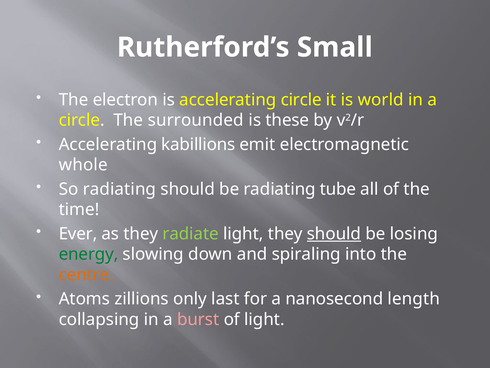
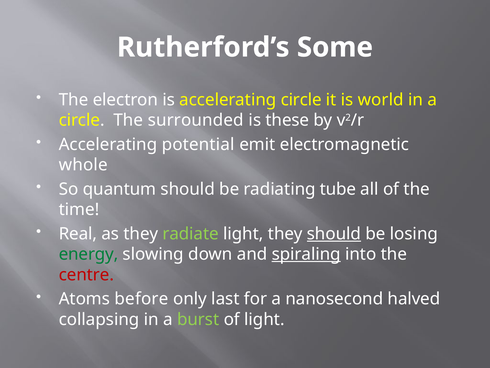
Small: Small -> Some
kabillions: kabillions -> potential
So radiating: radiating -> quantum
Ever: Ever -> Real
spiraling underline: none -> present
centre colour: orange -> red
zillions: zillions -> before
length: length -> halved
burst colour: pink -> light green
